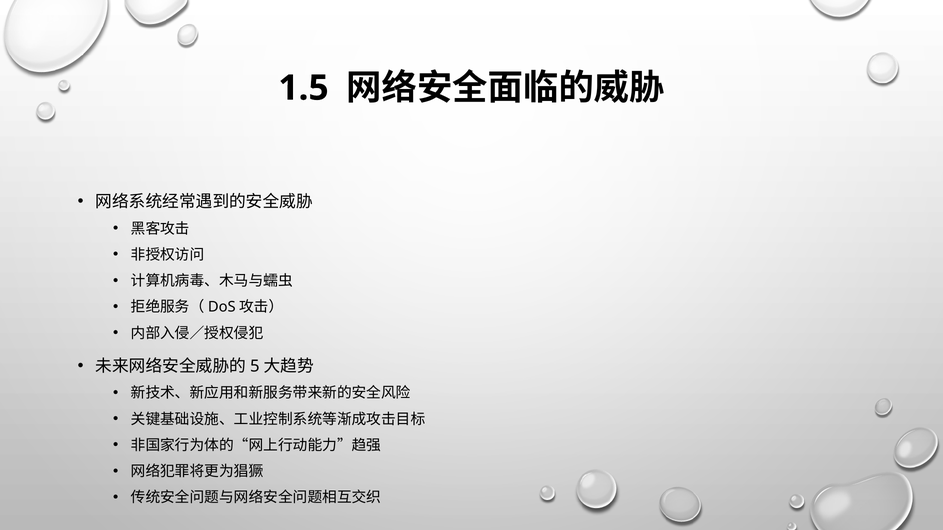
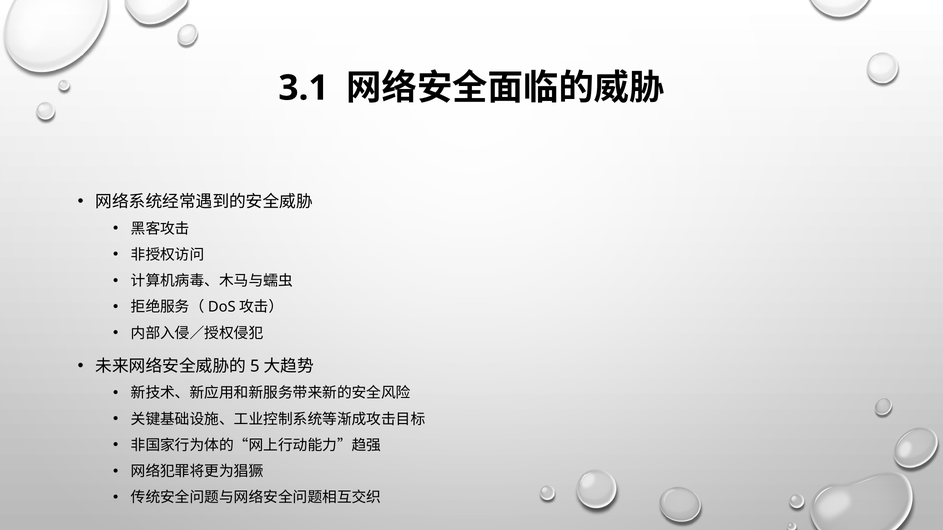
1.5: 1.5 -> 3.1
